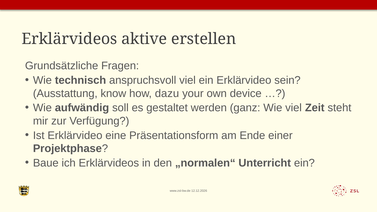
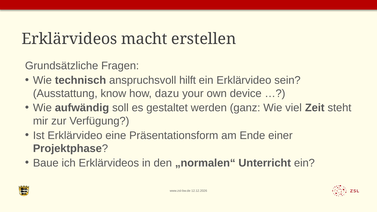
aktive: aktive -> macht
anspruchsvoll viel: viel -> hilft
